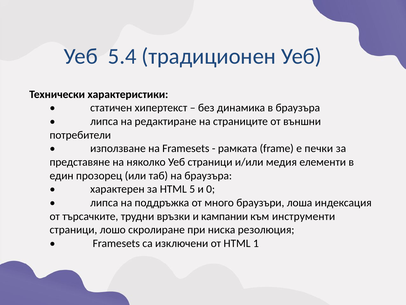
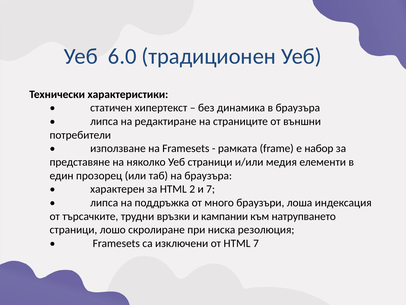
5.4: 5.4 -> 6.0
печки: печки -> набор
5: 5 -> 2
и 0: 0 -> 7
инструменти: инструменти -> натрупването
HTML 1: 1 -> 7
